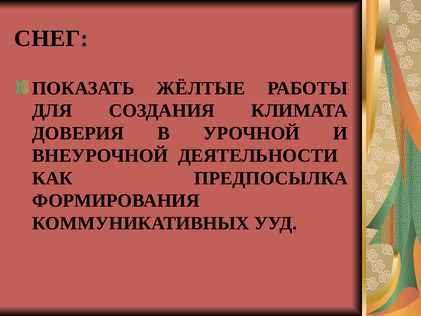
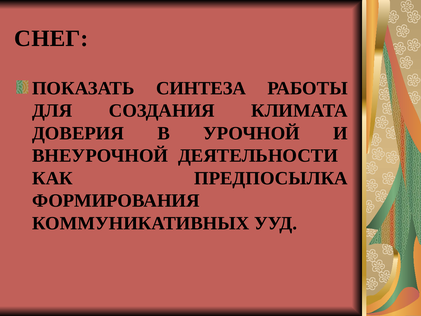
ЖЁЛТЫЕ: ЖЁЛТЫЕ -> СИНТЕЗА
